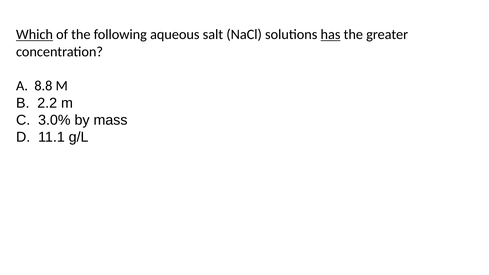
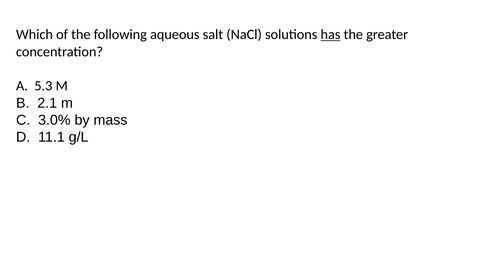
Which underline: present -> none
8.8: 8.8 -> 5.3
2.2: 2.2 -> 2.1
